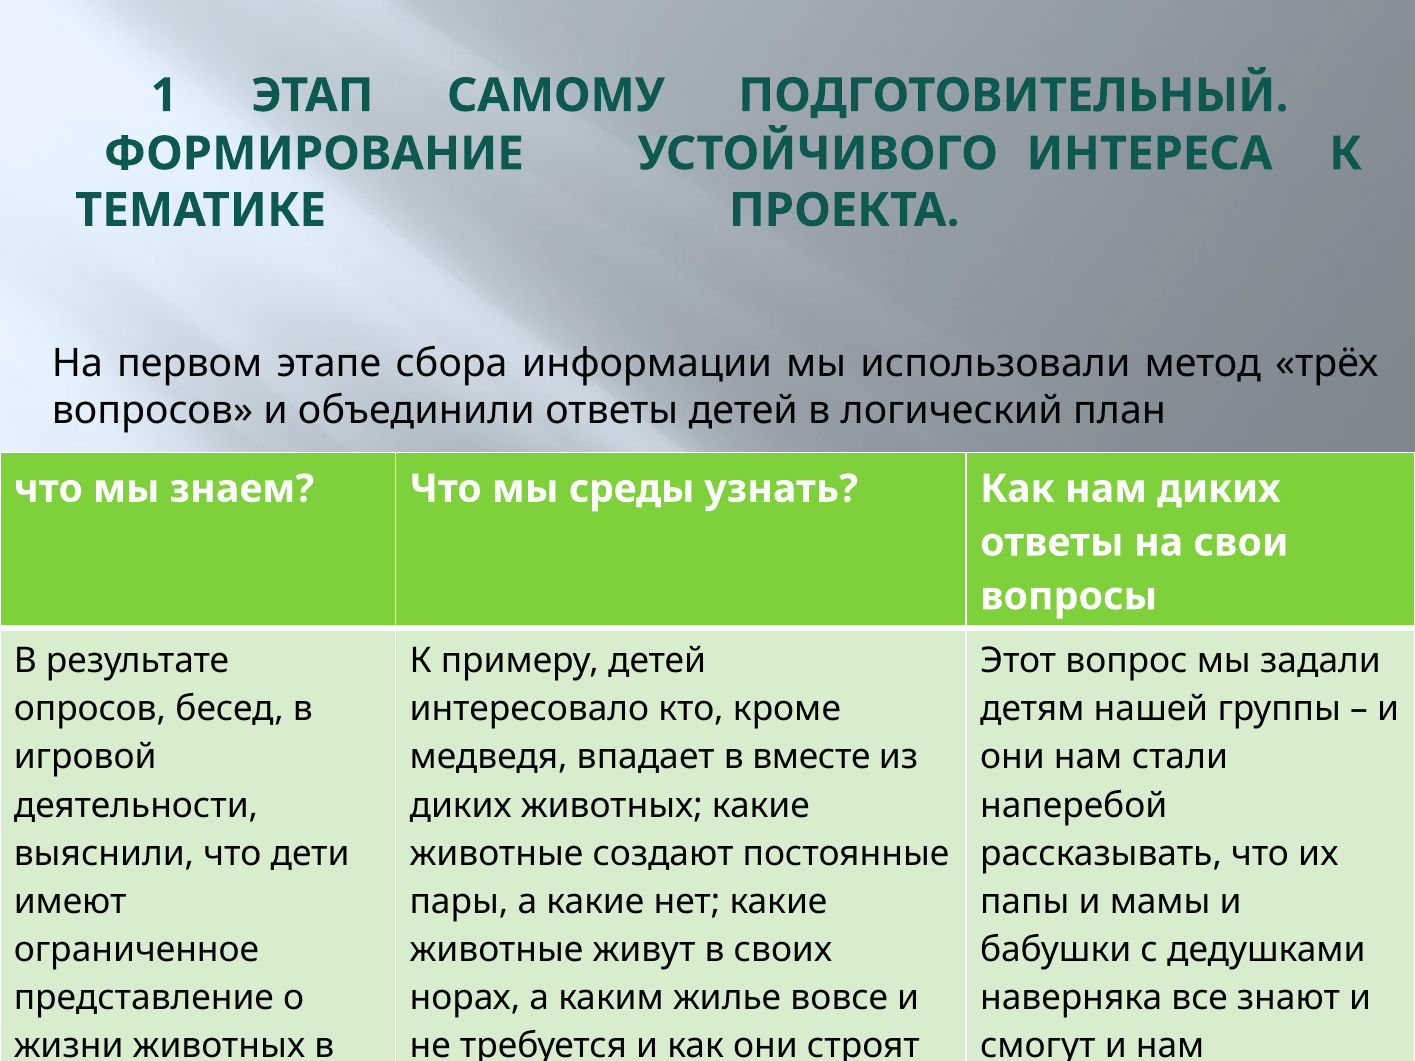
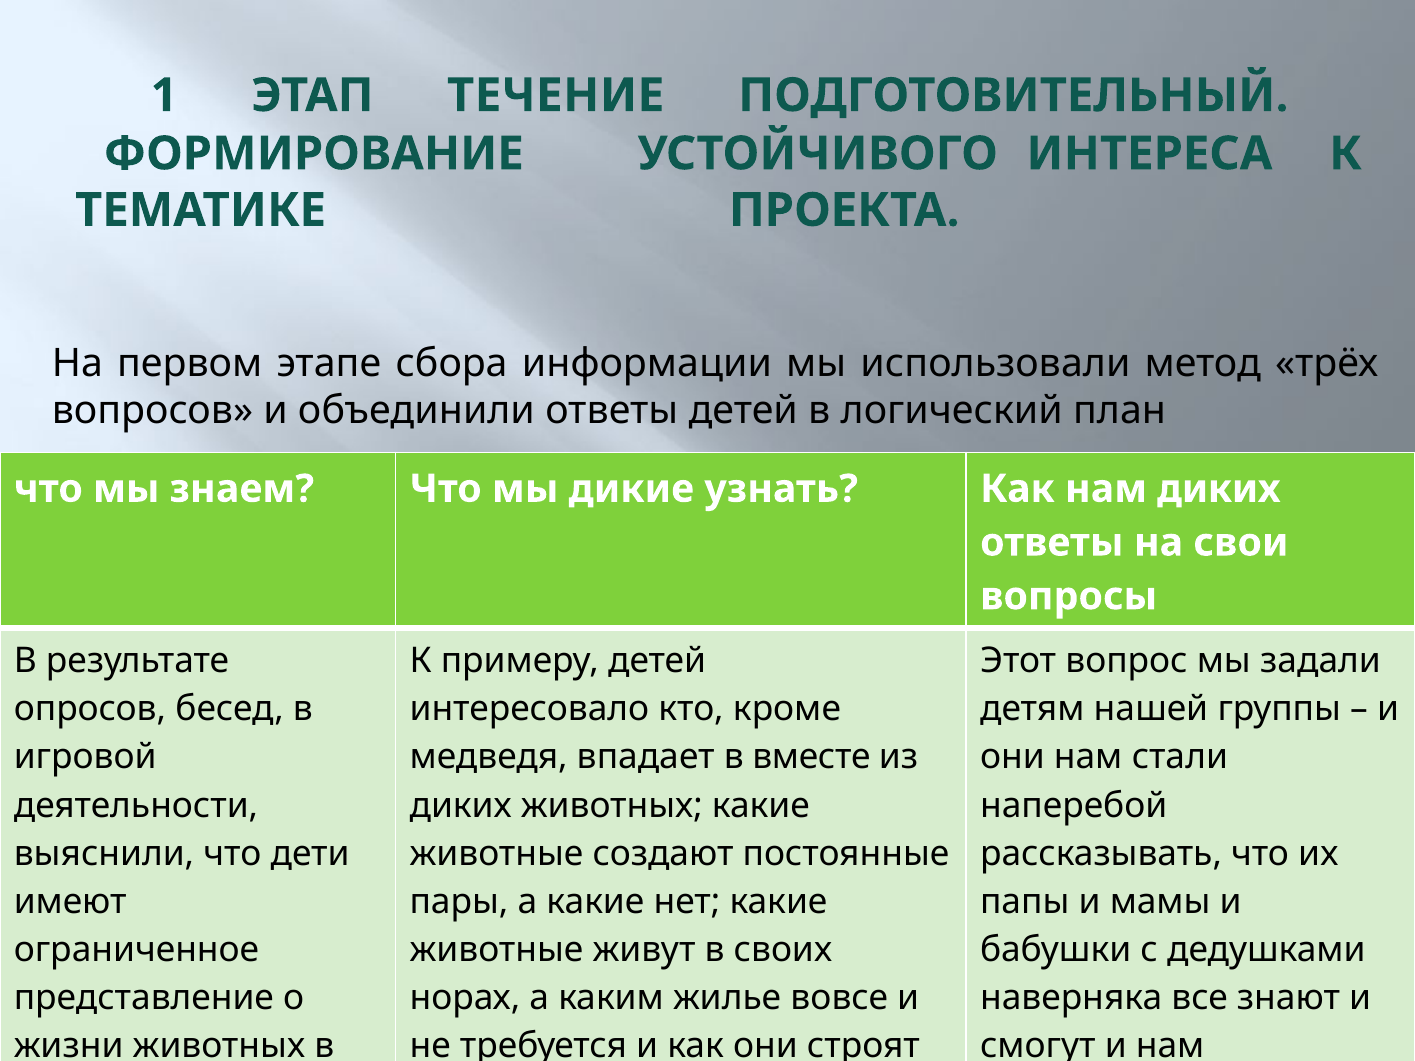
САМОМУ: САМОМУ -> ТЕЧЕНИЕ
среды: среды -> дикие
